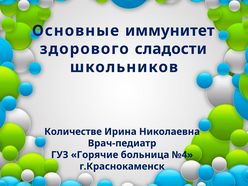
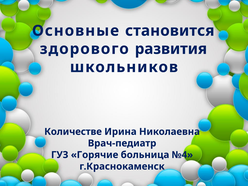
иммунитет: иммунитет -> становится
сладости: сладости -> развития
